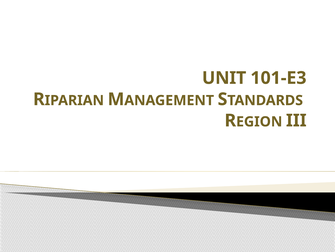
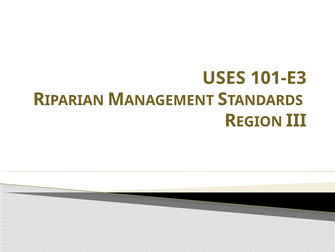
UNIT: UNIT -> USES
